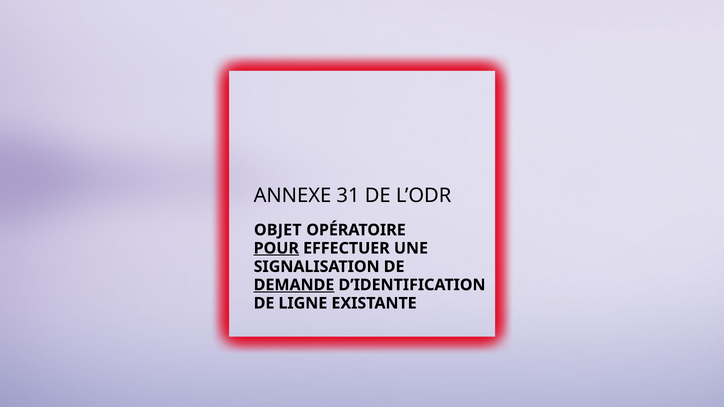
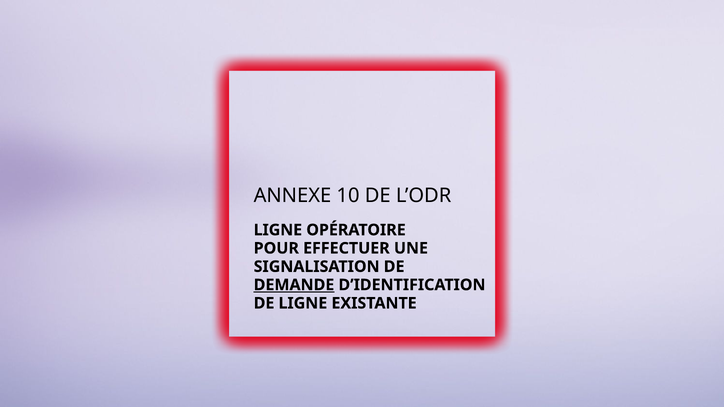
31: 31 -> 10
OBJET at (278, 230): OBJET -> LIGNE
POUR underline: present -> none
